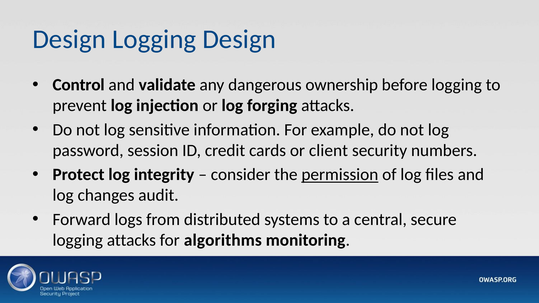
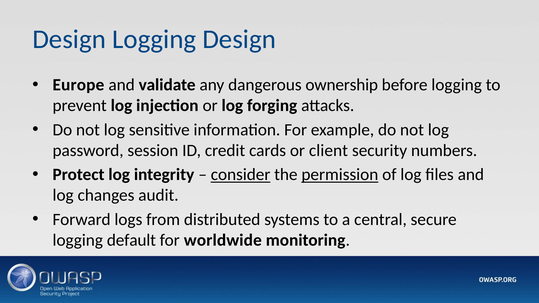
Control: Control -> Europe
consider underline: none -> present
logging attacks: attacks -> default
algorithms: algorithms -> worldwide
